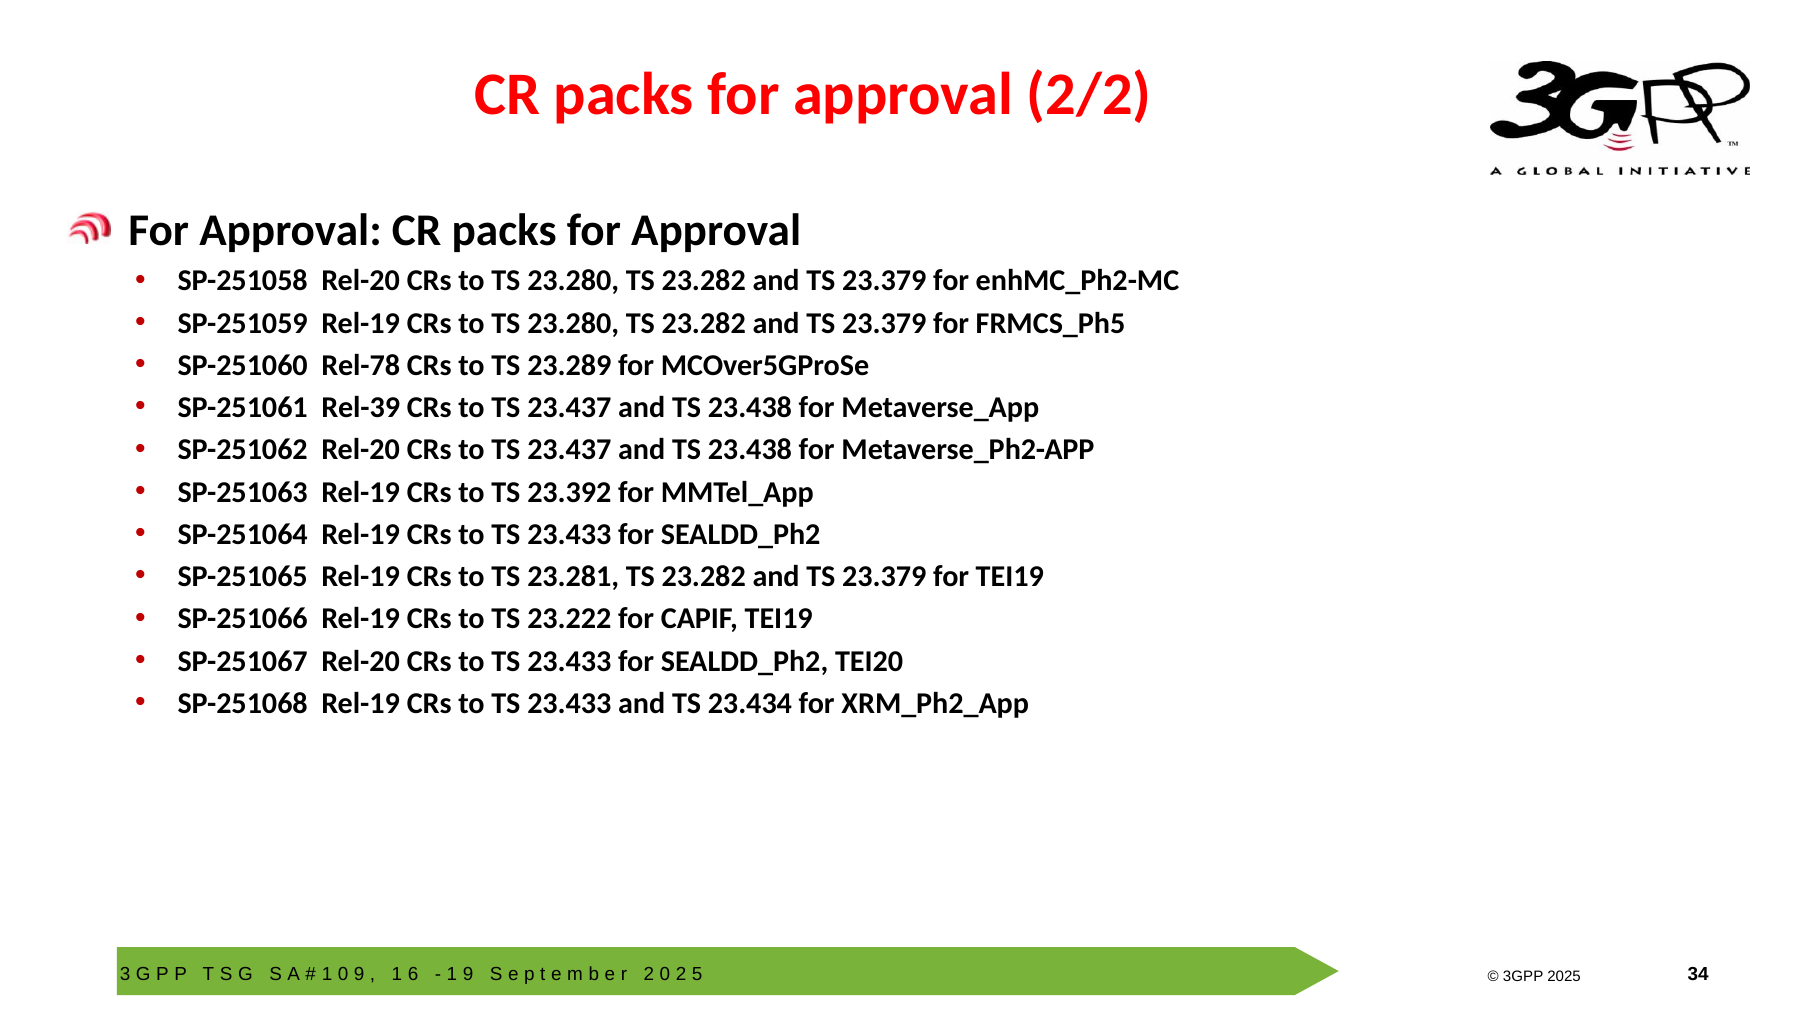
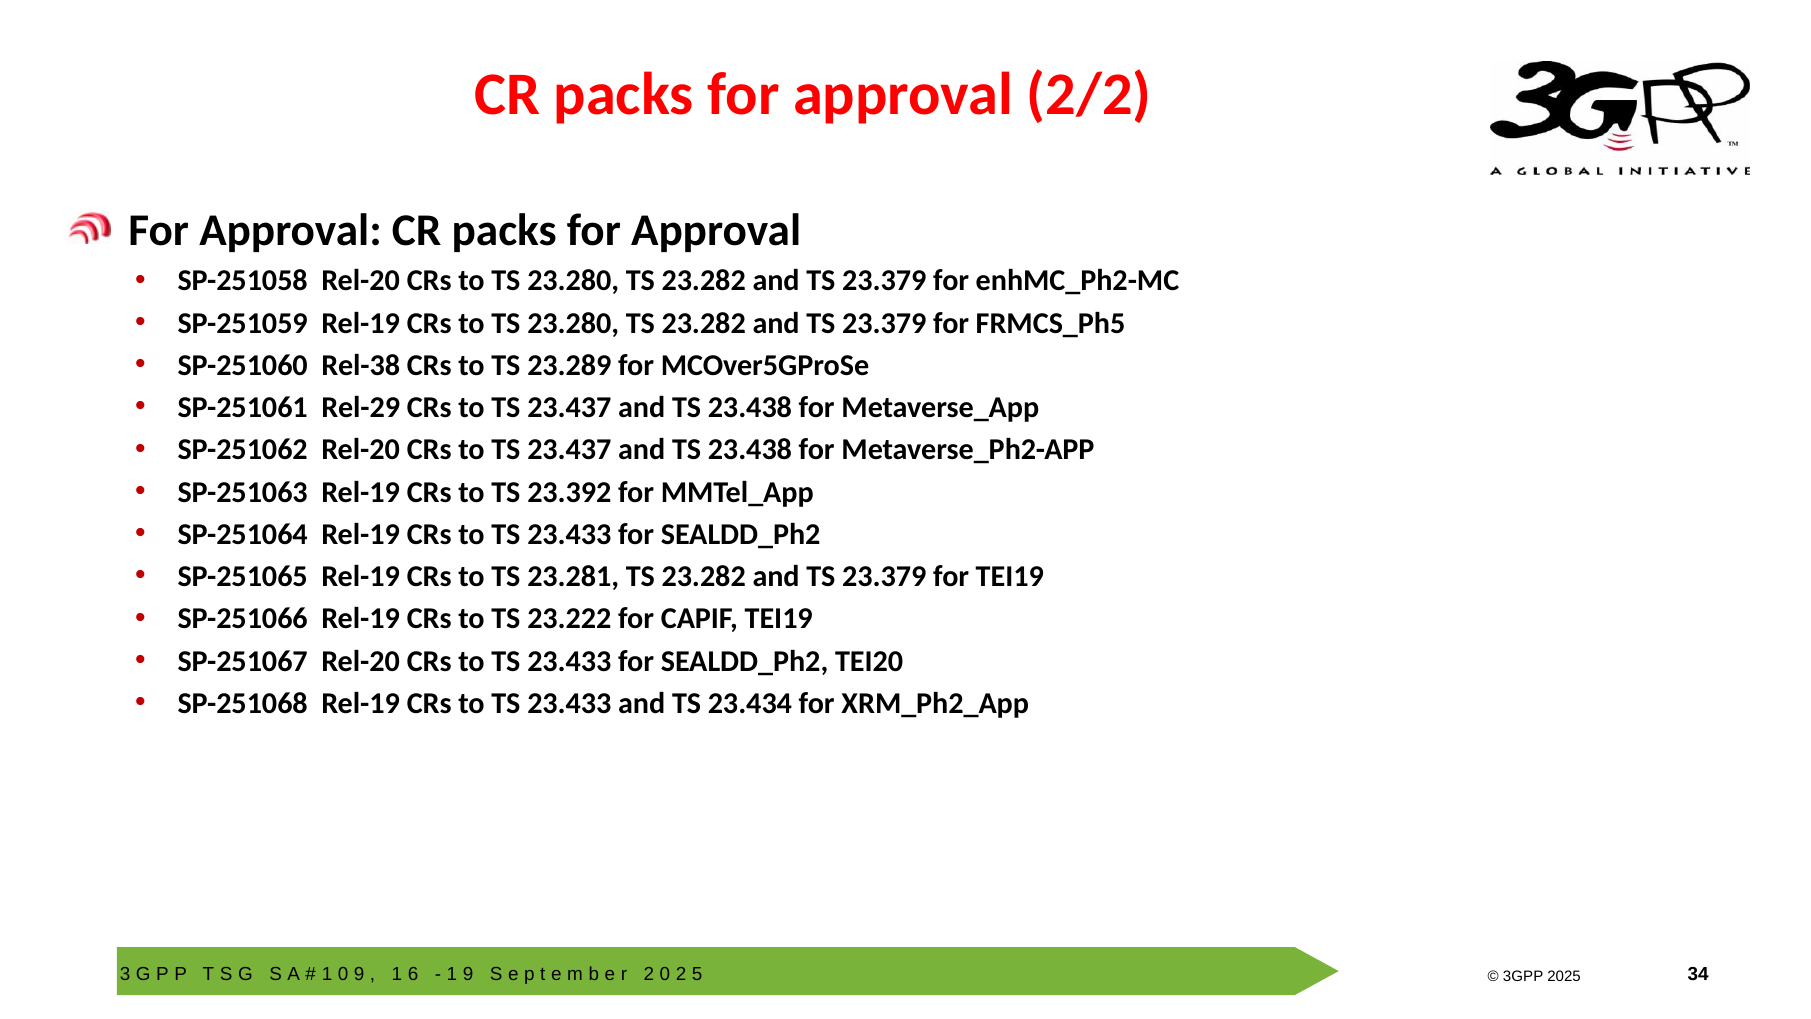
Rel-78: Rel-78 -> Rel-38
Rel-39: Rel-39 -> Rel-29
